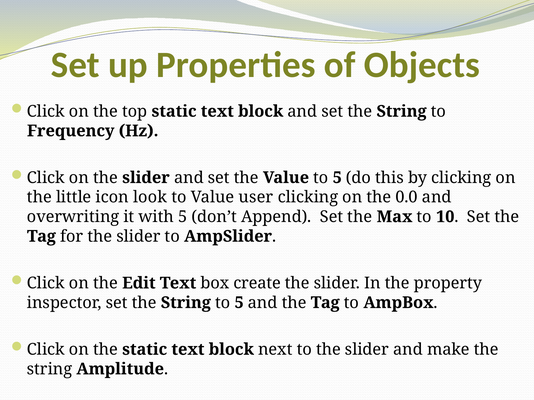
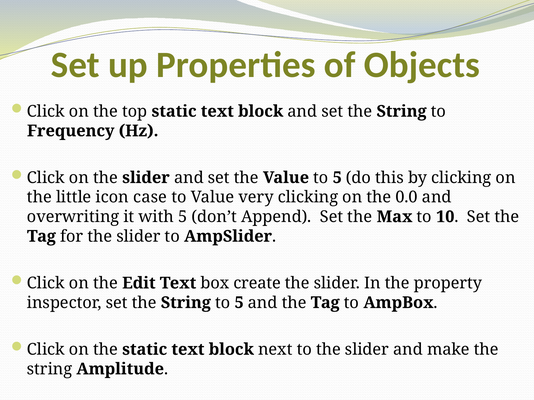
look: look -> case
user: user -> very
